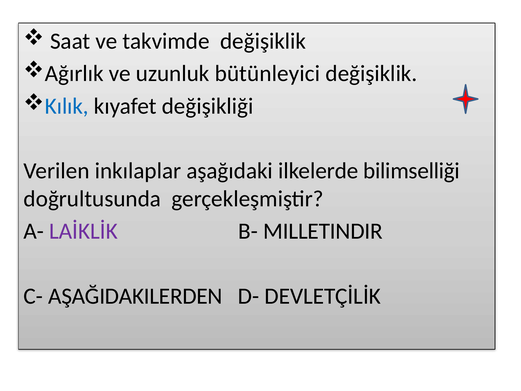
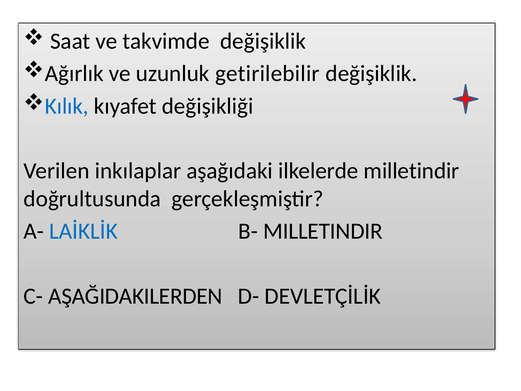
bütünleyici: bütünleyici -> getirilebilir
ilkelerde bilimselliği: bilimselliği -> milletindir
LAİKLİK colour: purple -> blue
